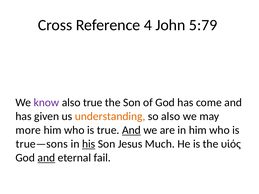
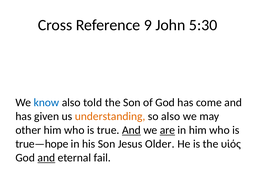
4: 4 -> 9
5:79: 5:79 -> 5:30
know colour: purple -> blue
also true: true -> told
more: more -> other
are underline: none -> present
true—sons: true—sons -> true—hope
his underline: present -> none
Much: Much -> Older
